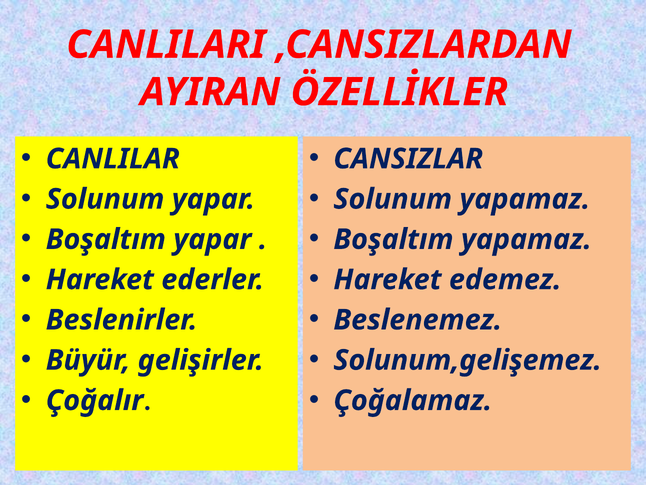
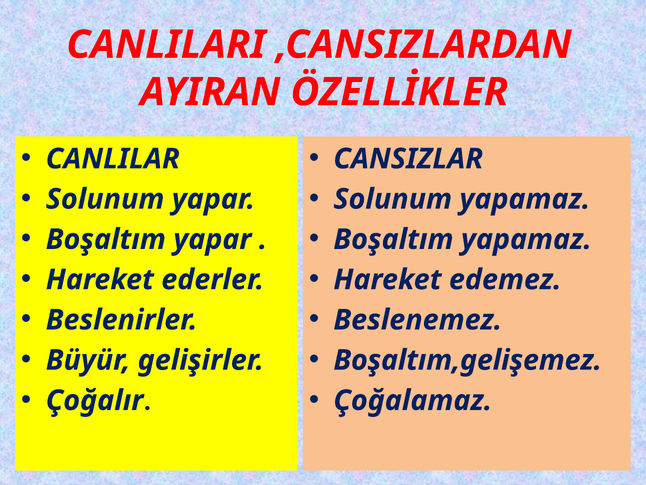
Solunum,gelişemez: Solunum,gelişemez -> Boşaltım,gelişemez
